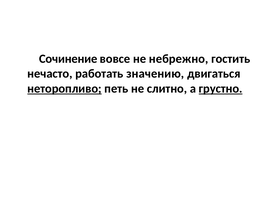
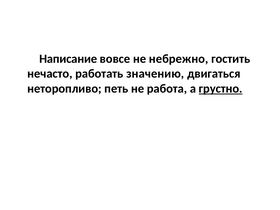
Сочинение: Сочинение -> Написание
неторопливо underline: present -> none
слитно: слитно -> работа
